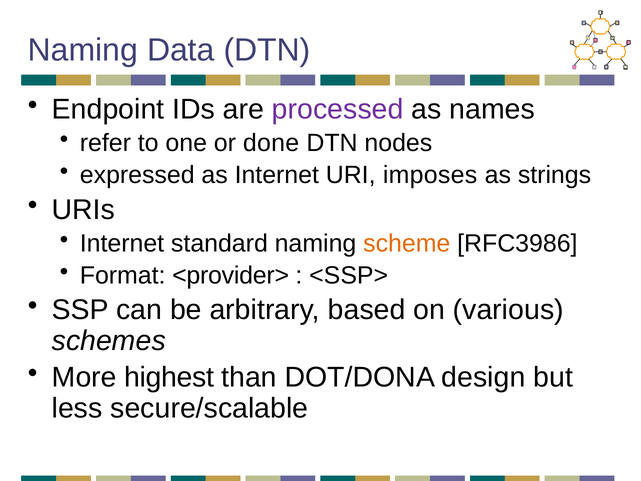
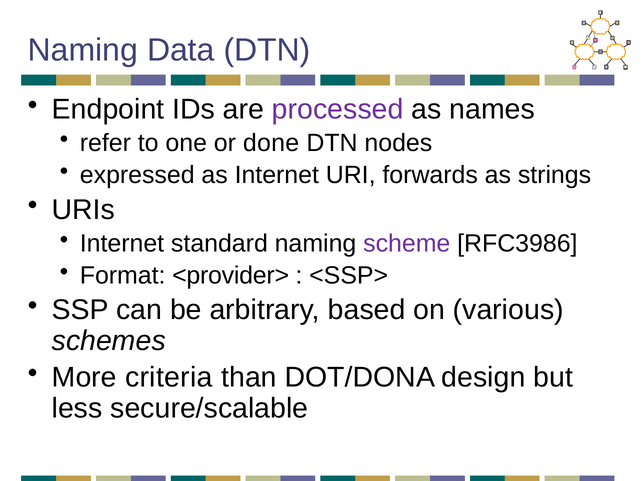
imposes: imposes -> forwards
scheme colour: orange -> purple
highest: highest -> criteria
